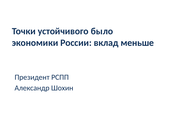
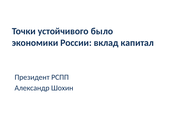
меньше: меньше -> капитал
